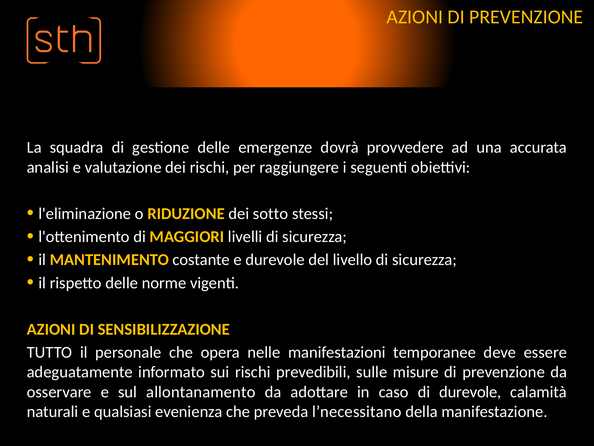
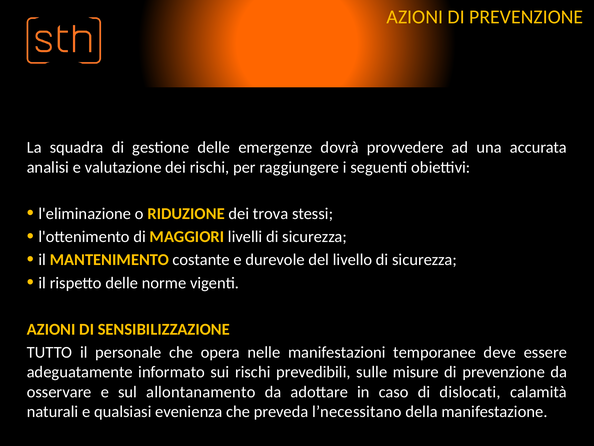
sotto: sotto -> trova
di durevole: durevole -> dislocati
